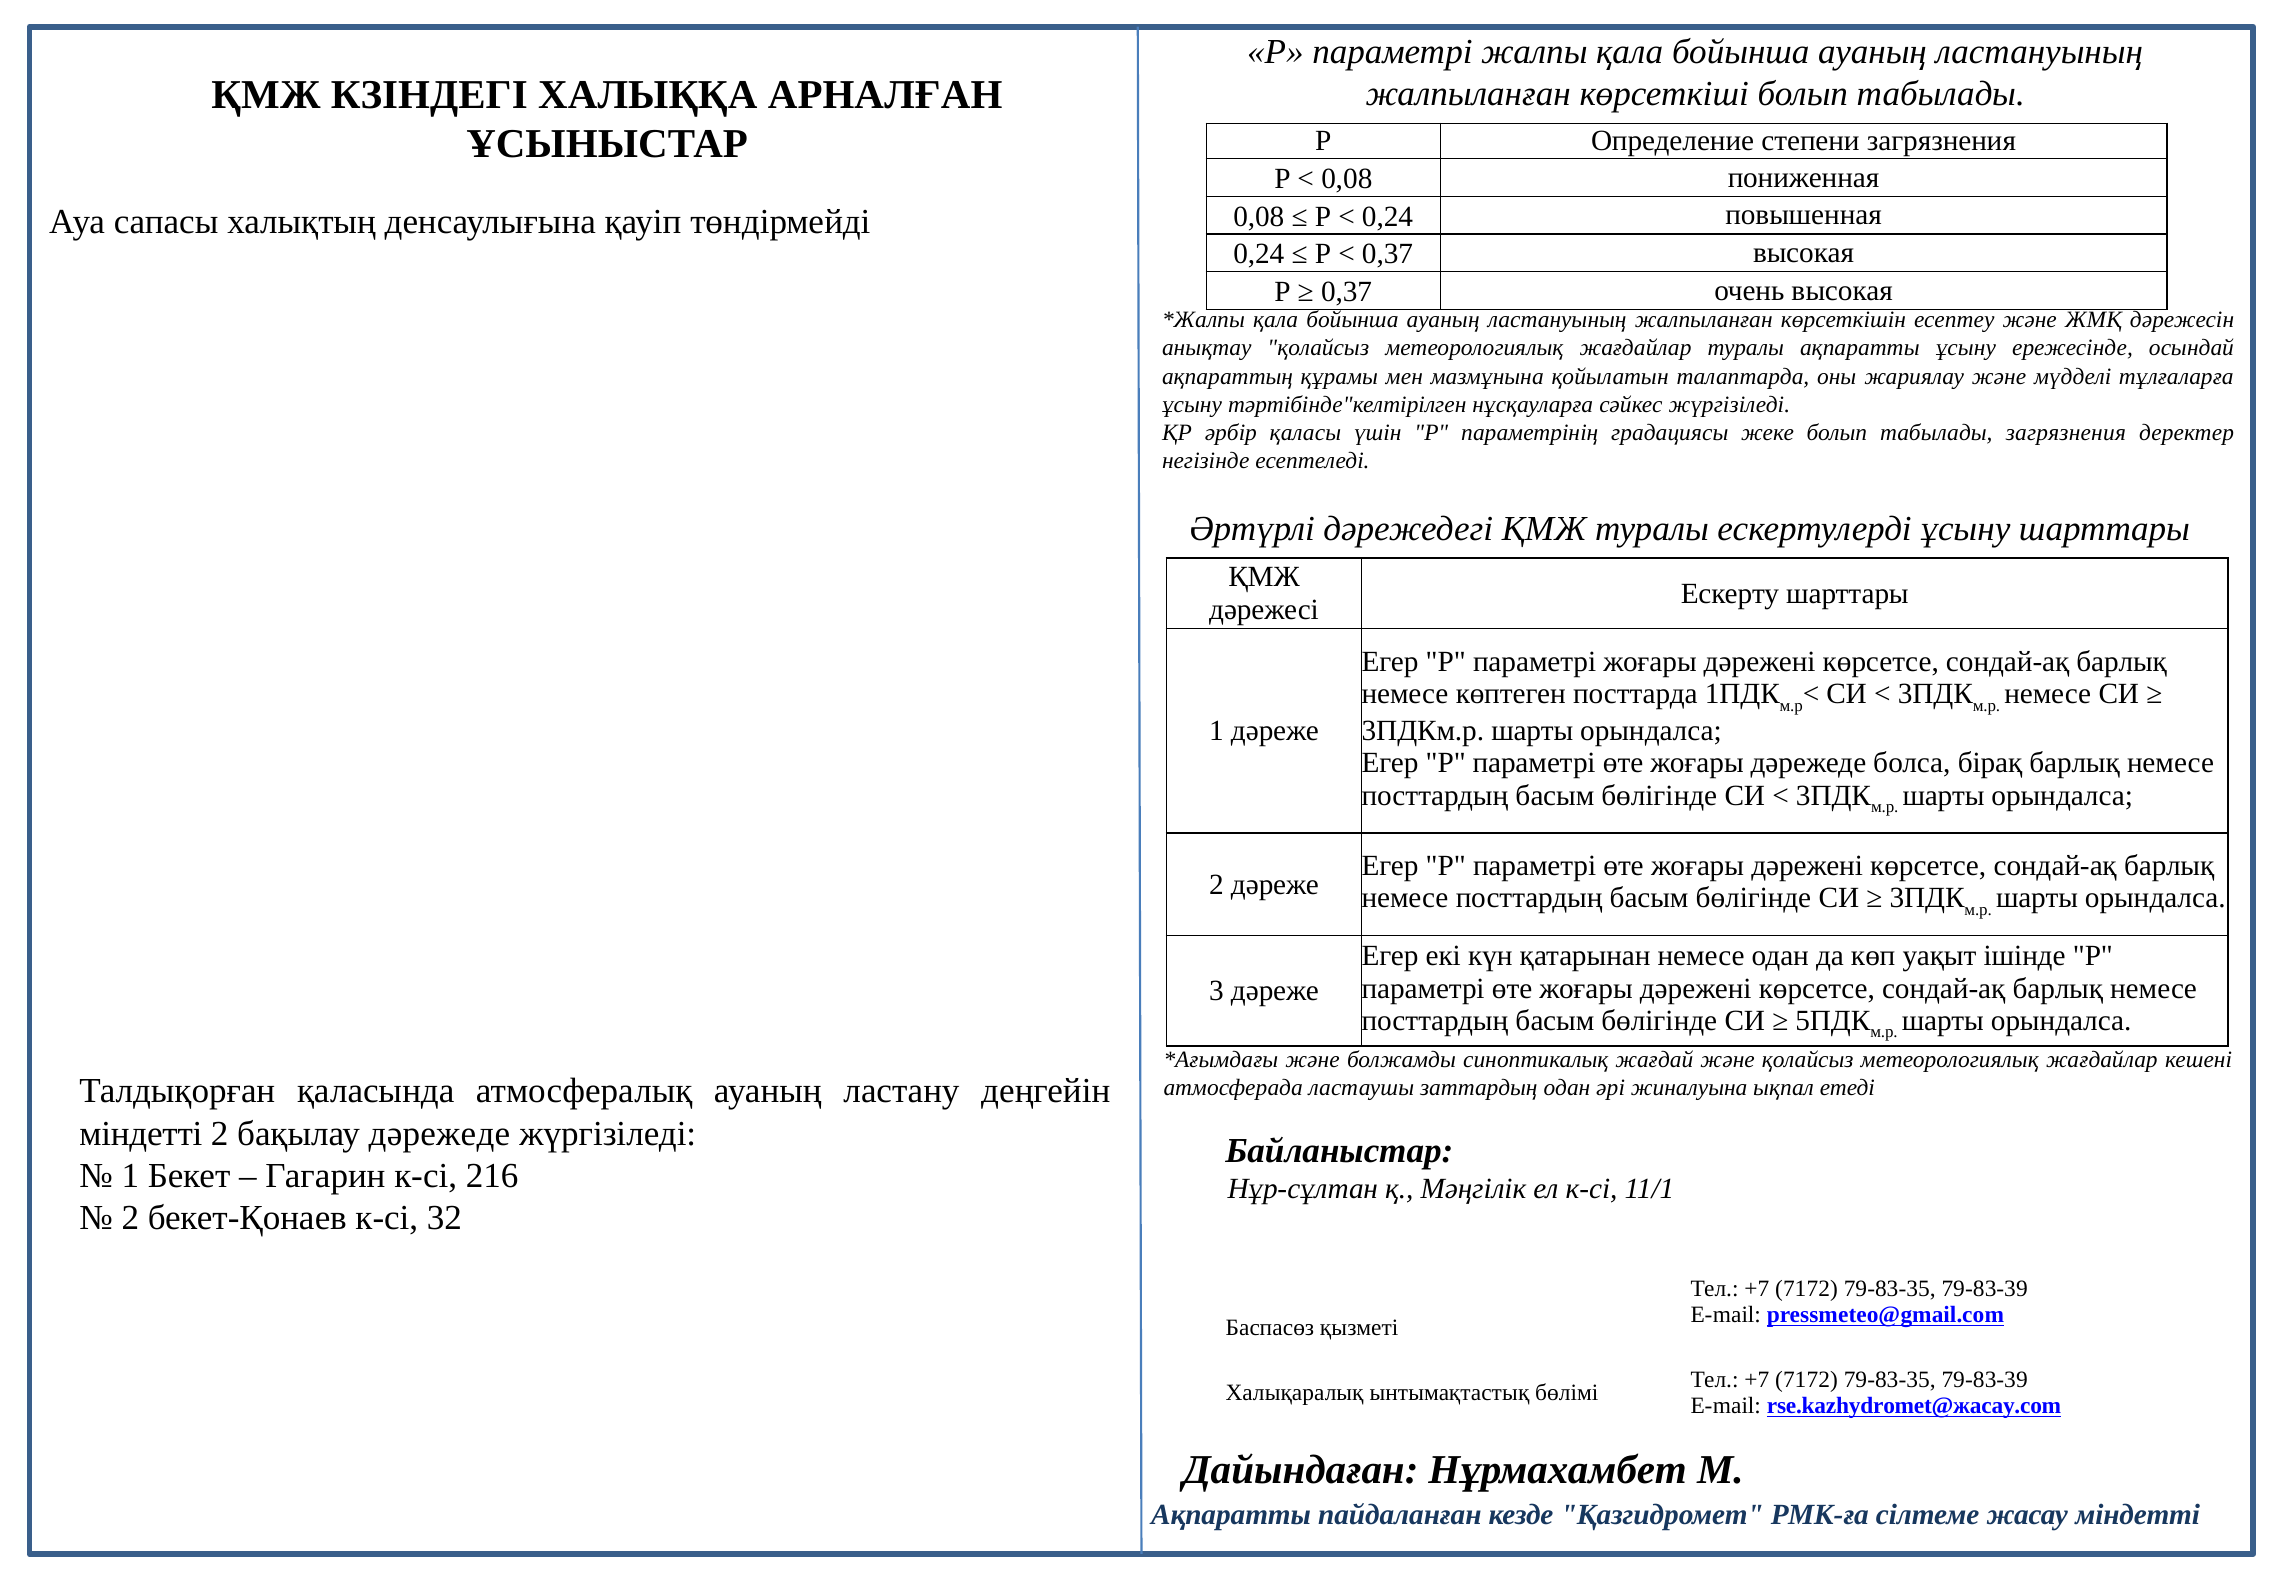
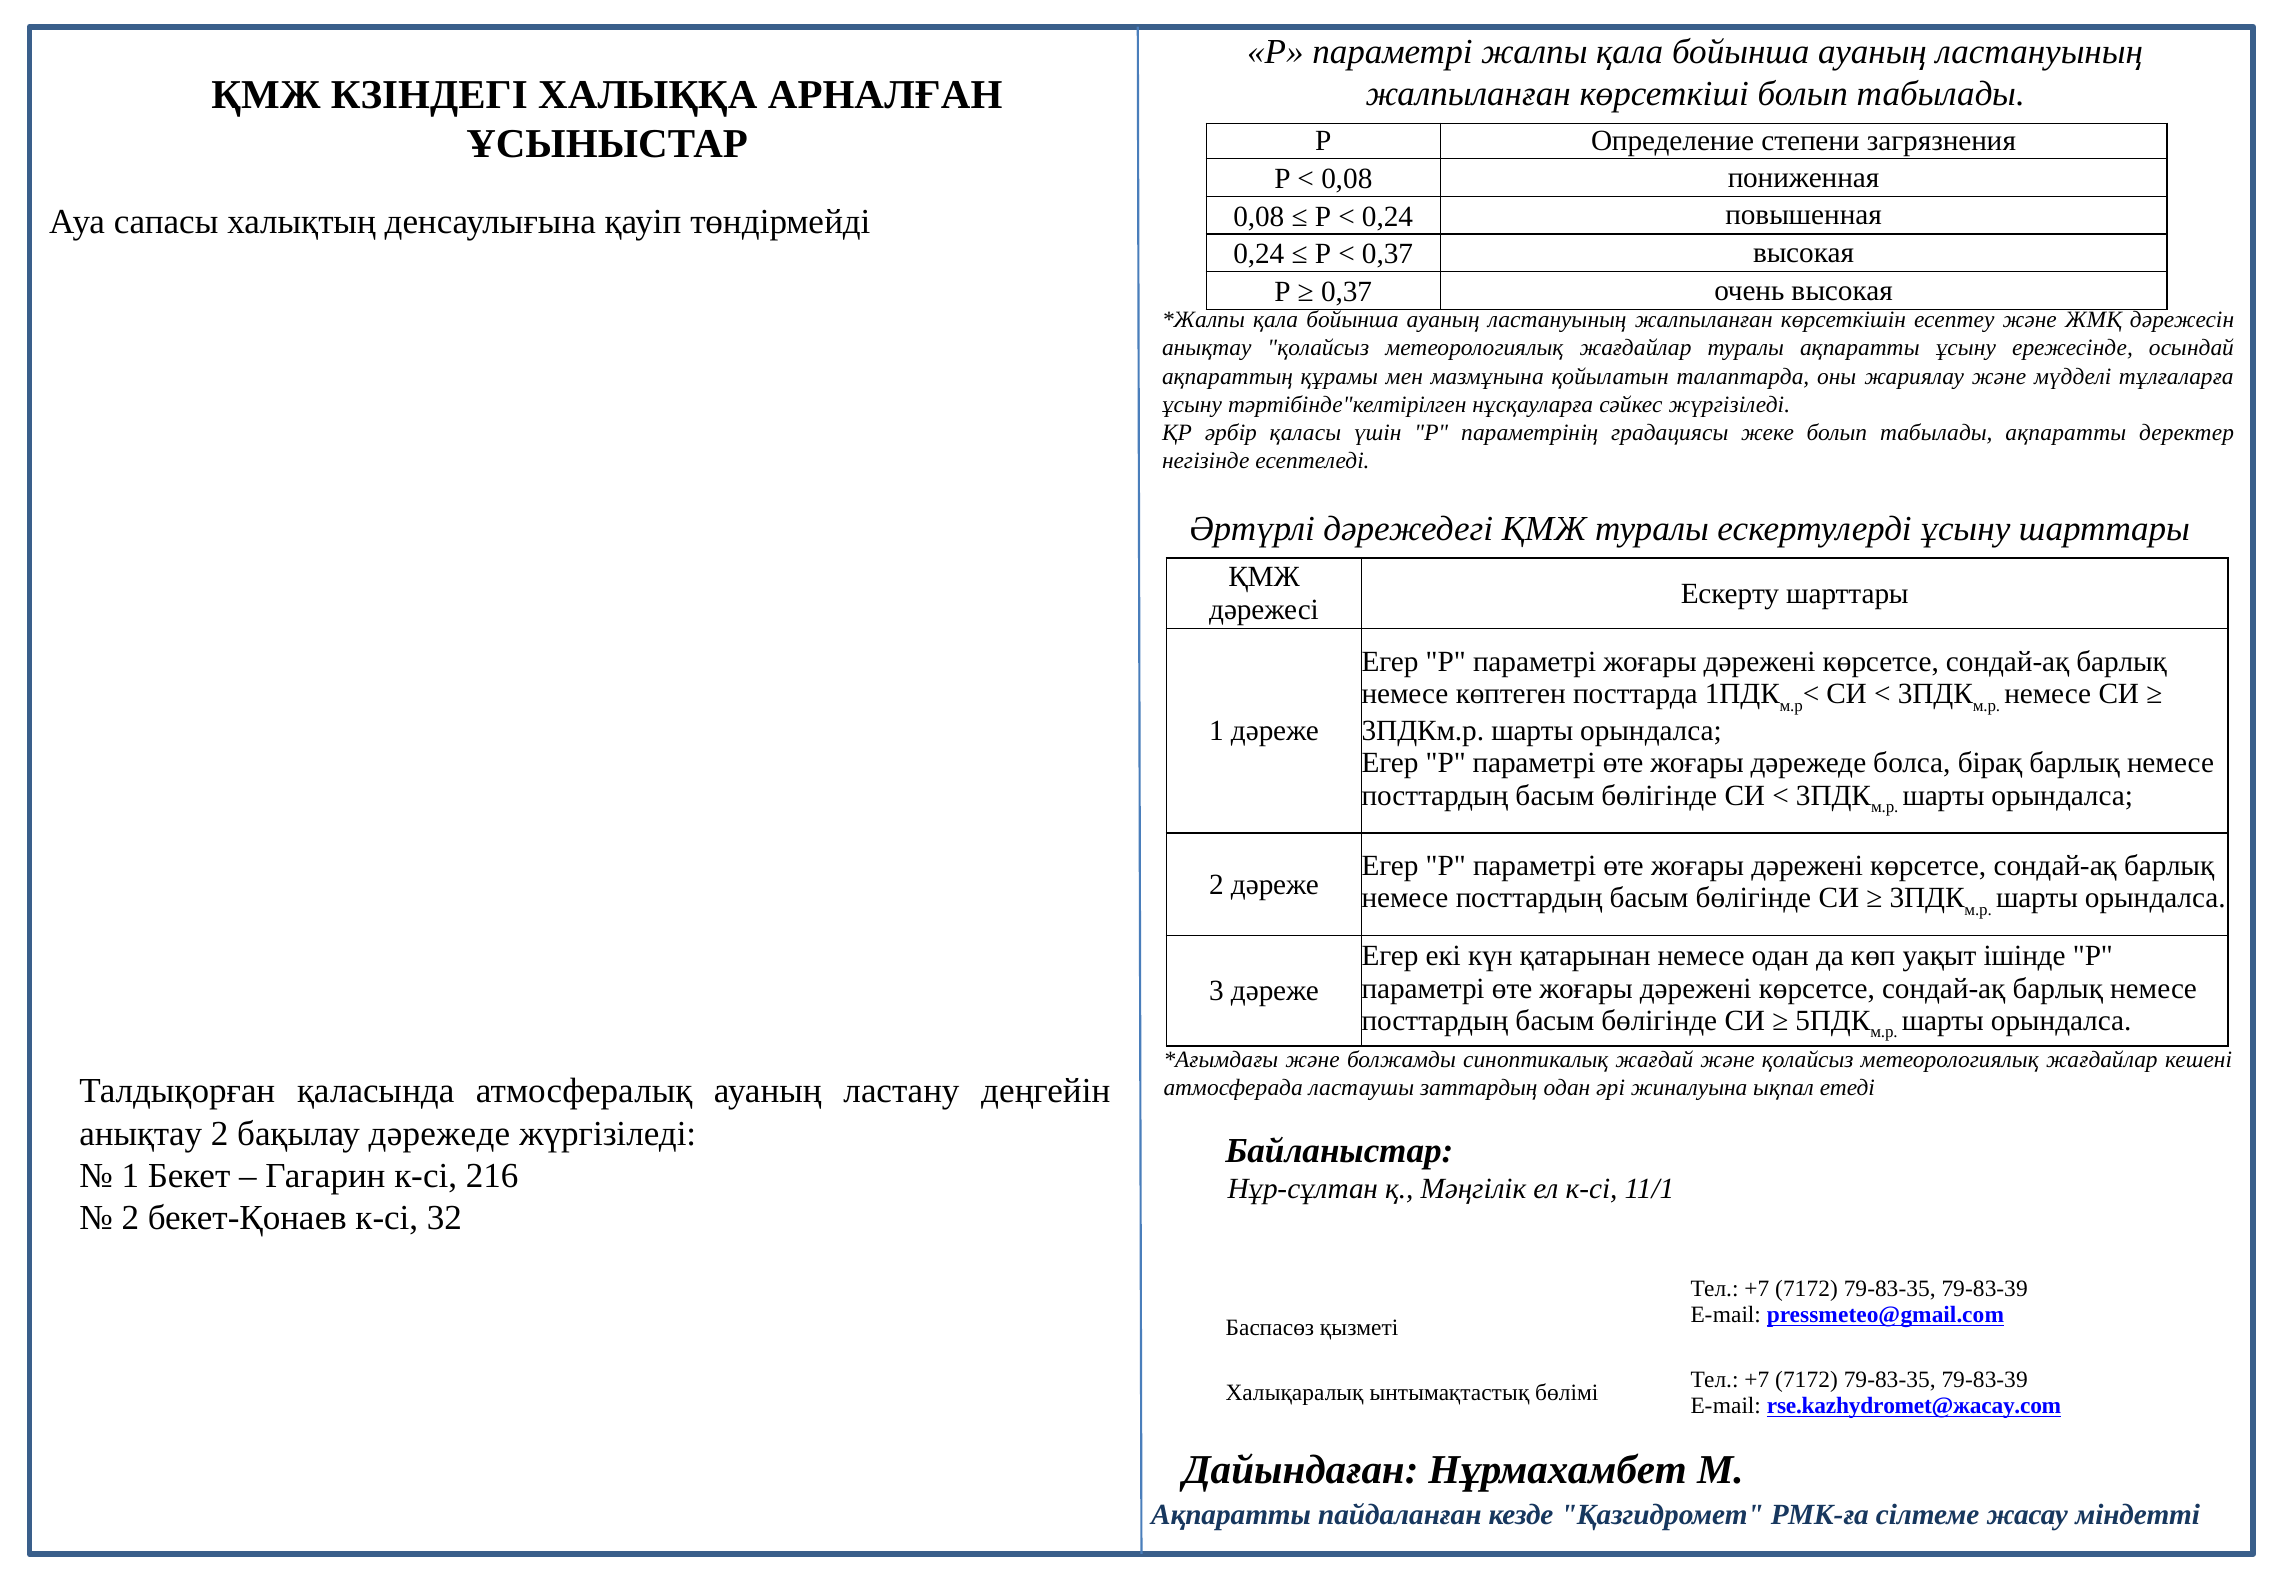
табылады загрязнения: загрязнения -> ақпаратты
міндетті at (141, 1133): міндетті -> анықтау
